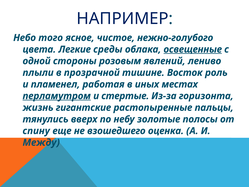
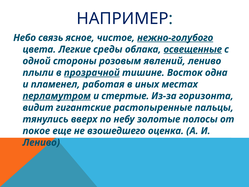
того: того -> связь
нежно-голубого underline: none -> present
прозрачной underline: none -> present
роль: роль -> одна
жизнь: жизнь -> видит
спину: спину -> покое
Между at (41, 142): Между -> Лениво
